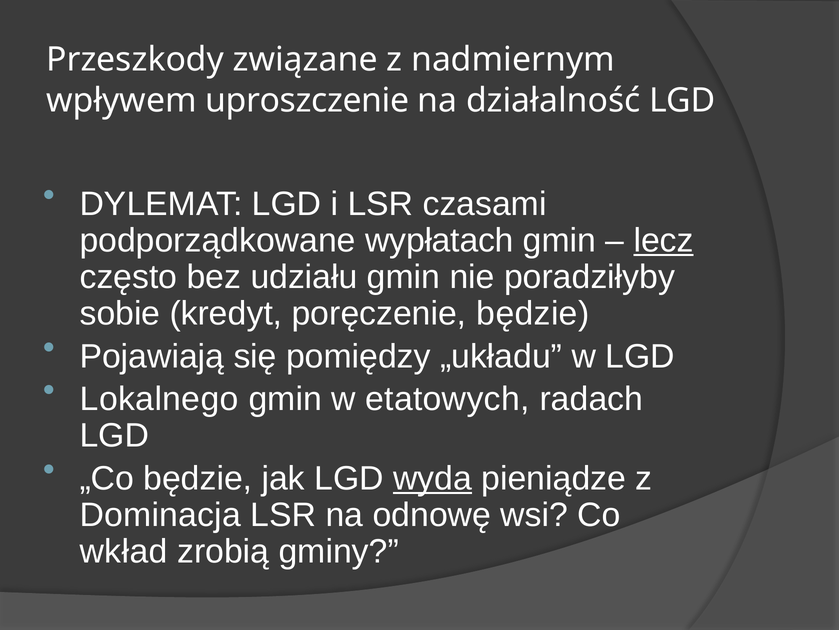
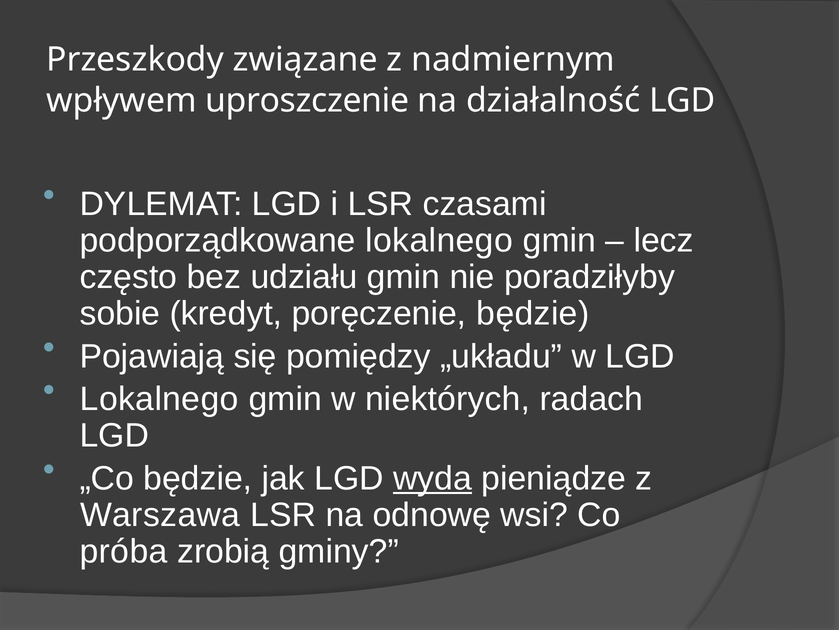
podporządkowane wypłatach: wypłatach -> lokalnego
lecz underline: present -> none
etatowych: etatowych -> niektórych
Dominacja: Dominacja -> Warszawa
wkład: wkład -> próba
